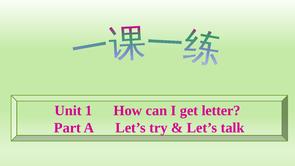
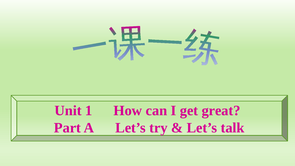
letter: letter -> great
